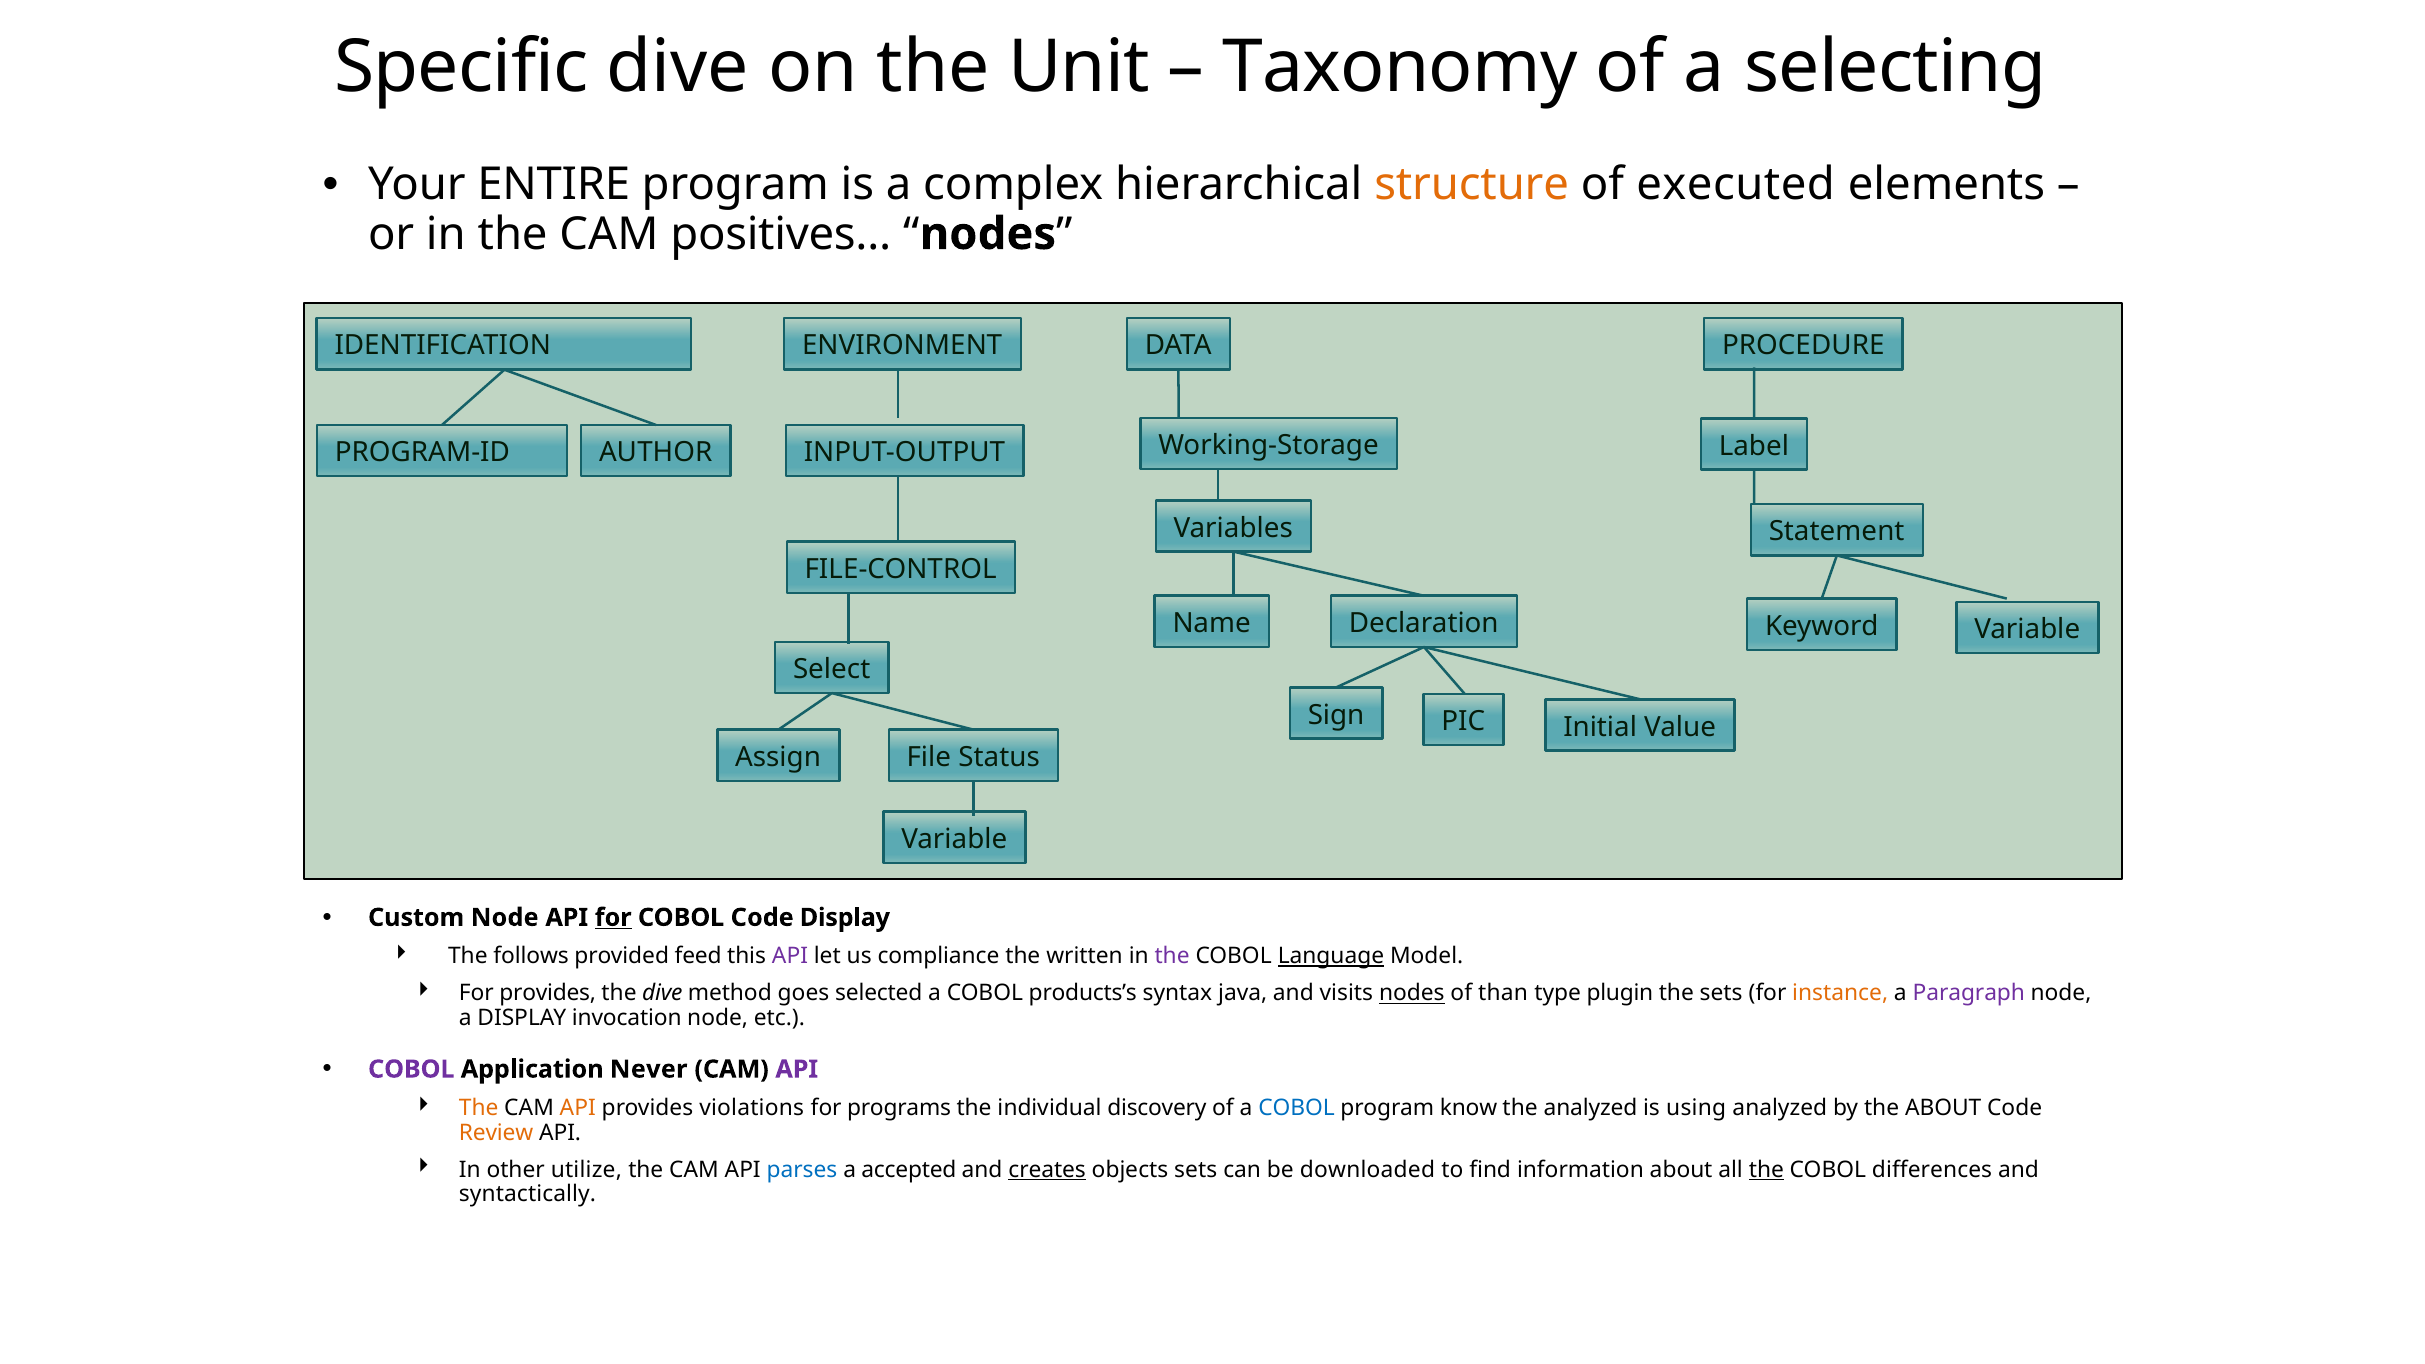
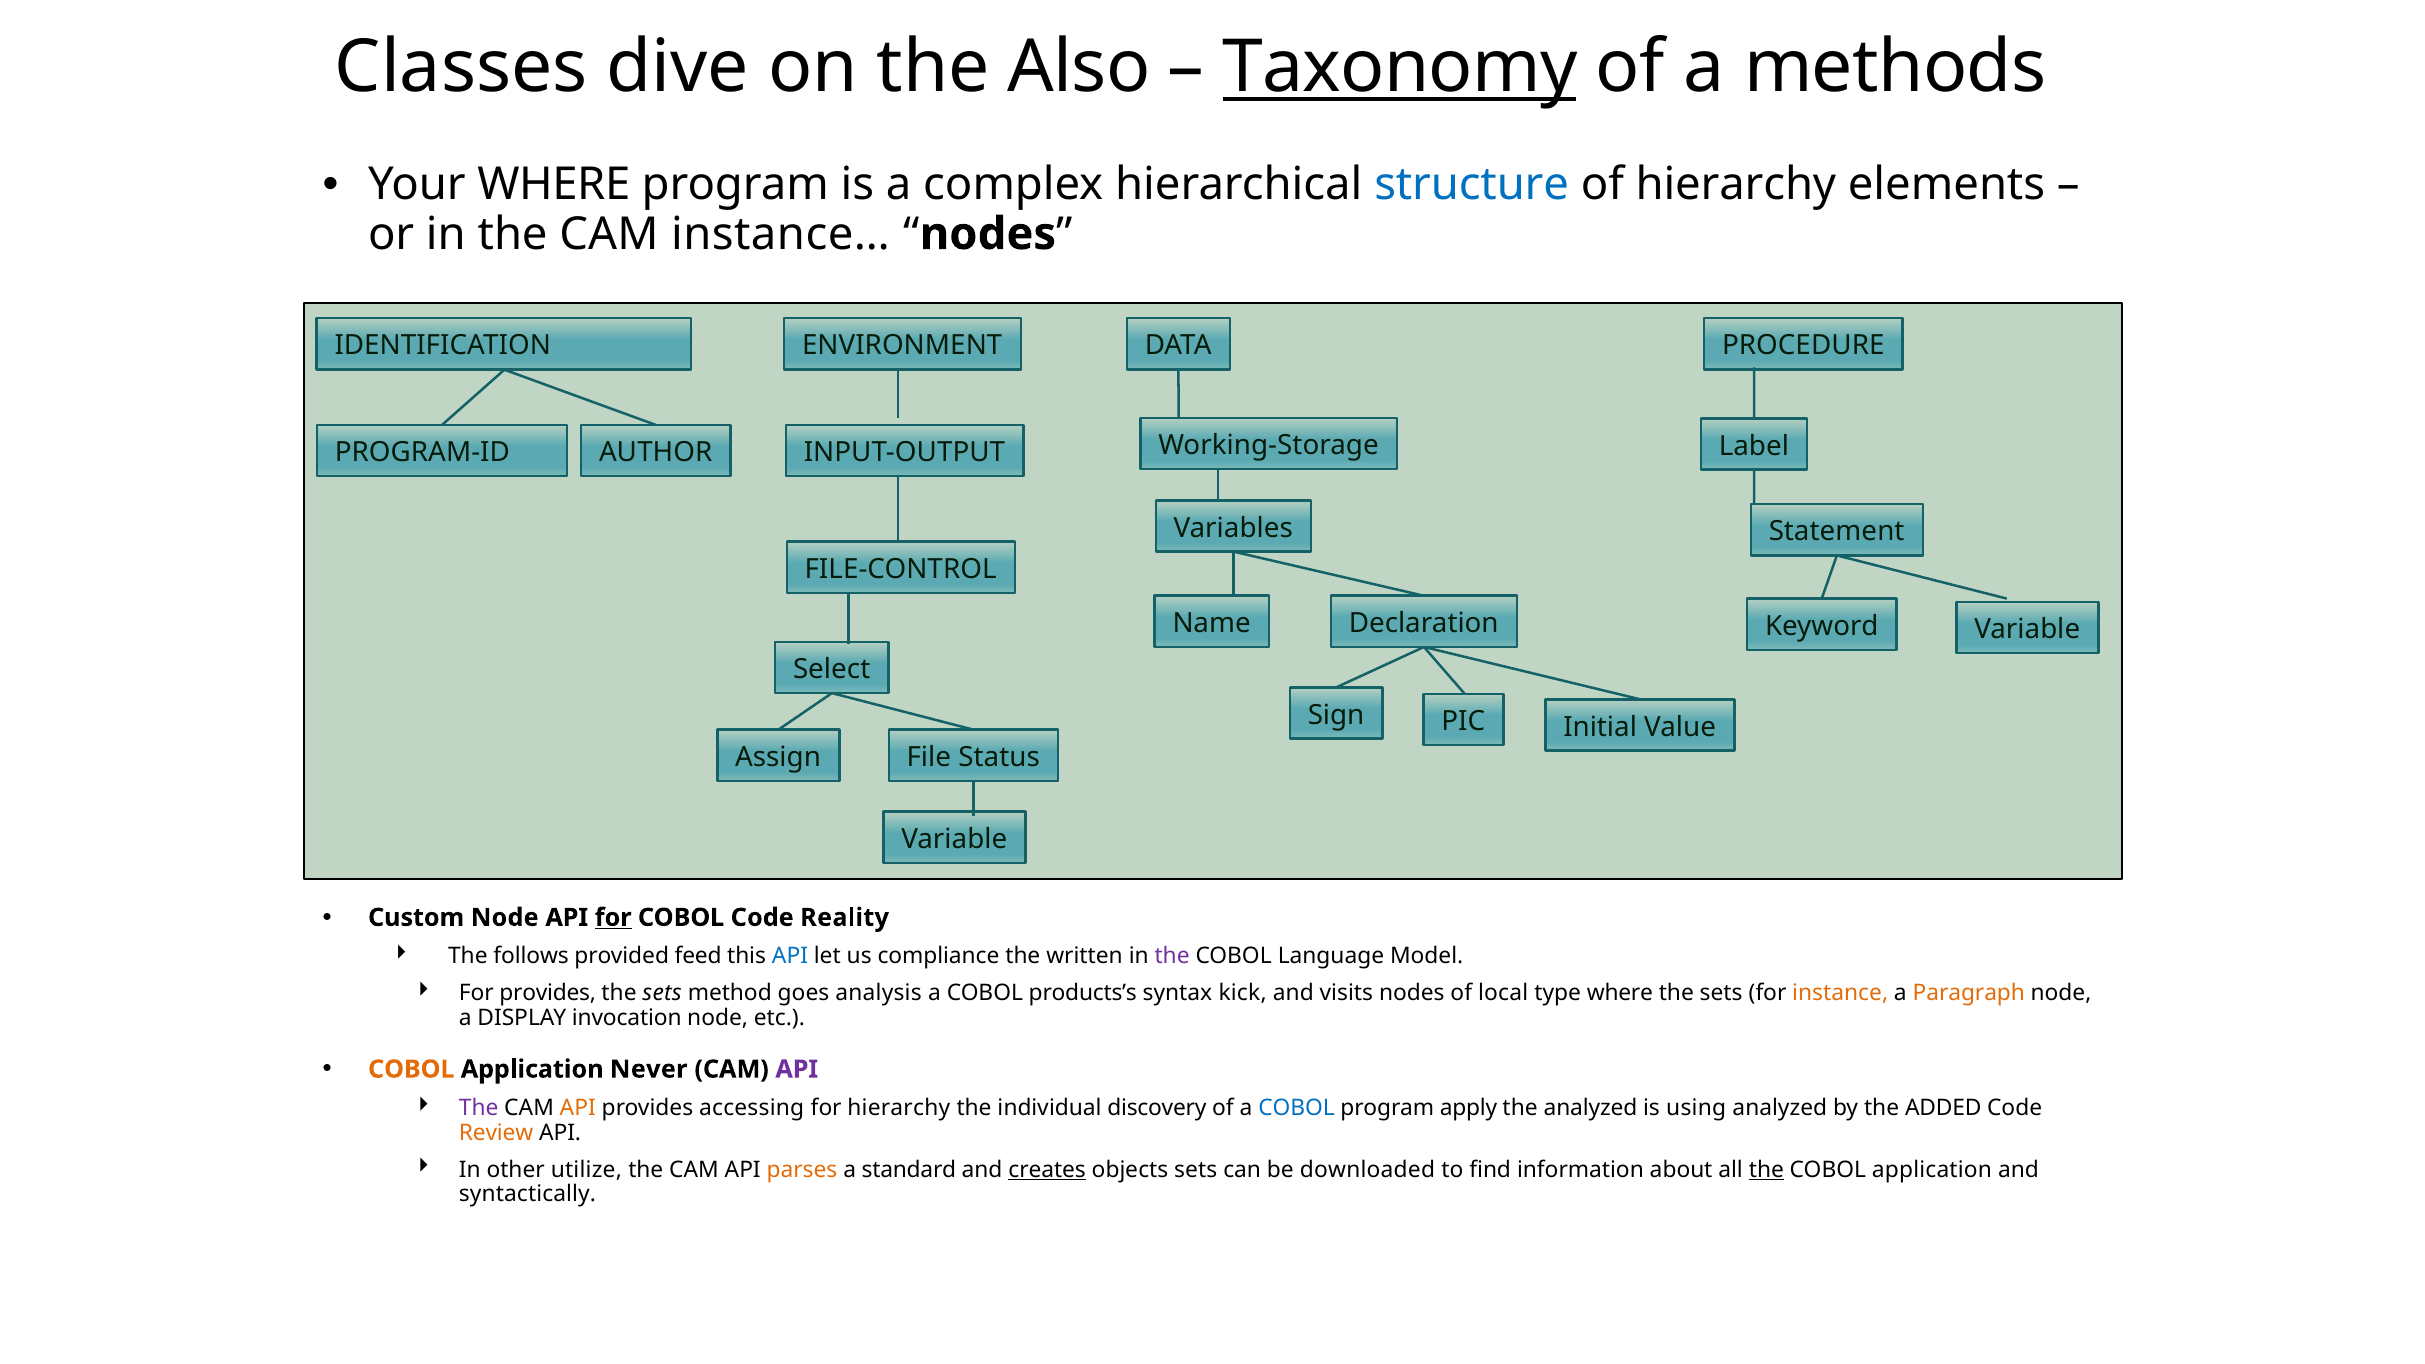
Specific: Specific -> Classes
Unit: Unit -> Also
Taxonomy underline: none -> present
selecting: selecting -> methods
Your ENTIRE: ENTIRE -> WHERE
structure colour: orange -> blue
of executed: executed -> hierarchy
positives…: positives… -> instance…
Code Display: Display -> Reality
API at (790, 956) colour: purple -> blue
Language underline: present -> none
dive at (662, 993): dive -> sets
selected: selected -> analysis
java: java -> kick
nodes at (1412, 993) underline: present -> none
than: than -> local
type plugin: plugin -> where
Paragraph colour: purple -> orange
COBOL at (411, 1069) colour: purple -> orange
The at (479, 1108) colour: orange -> purple
violations: violations -> accessing
for programs: programs -> hierarchy
know: know -> apply
the ABOUT: ABOUT -> ADDED
parses colour: blue -> orange
accepted: accepted -> standard
differences at (1932, 1170): differences -> application
